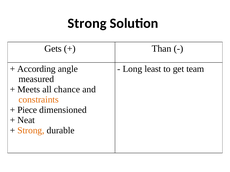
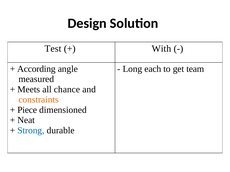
Strong at (87, 23): Strong -> Design
Gets: Gets -> Test
Than: Than -> With
least: least -> each
Strong at (31, 131) colour: orange -> blue
